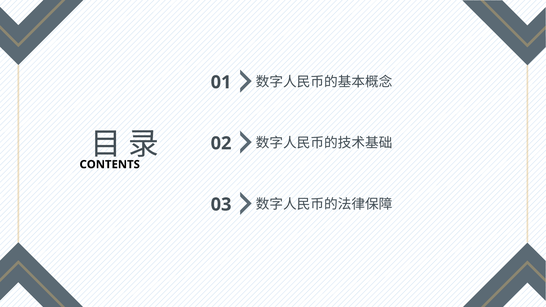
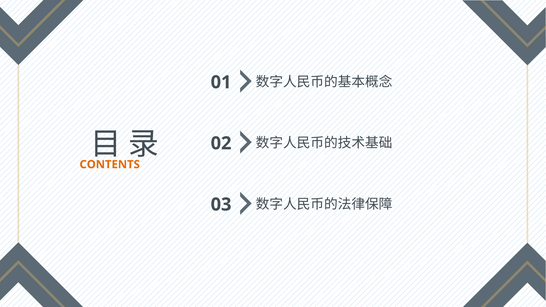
CONTENTS colour: black -> orange
